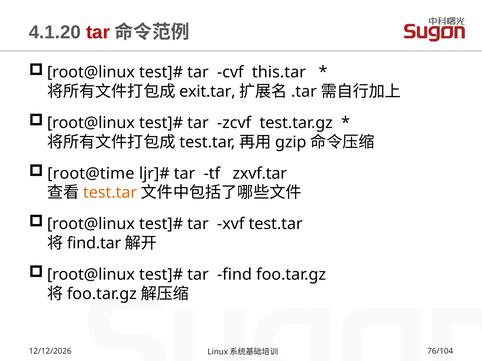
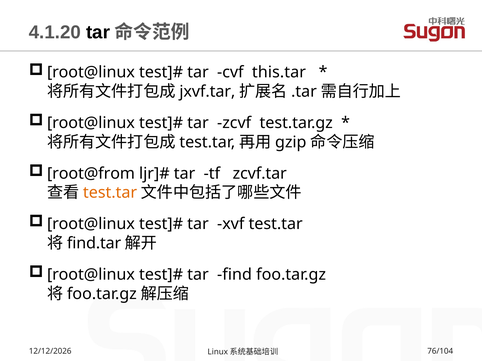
tar at (98, 32) colour: red -> black
exit.tar: exit.tar -> jxvf.tar
root@time: root@time -> root@from
zxvf.tar: zxvf.tar -> zcvf.tar
